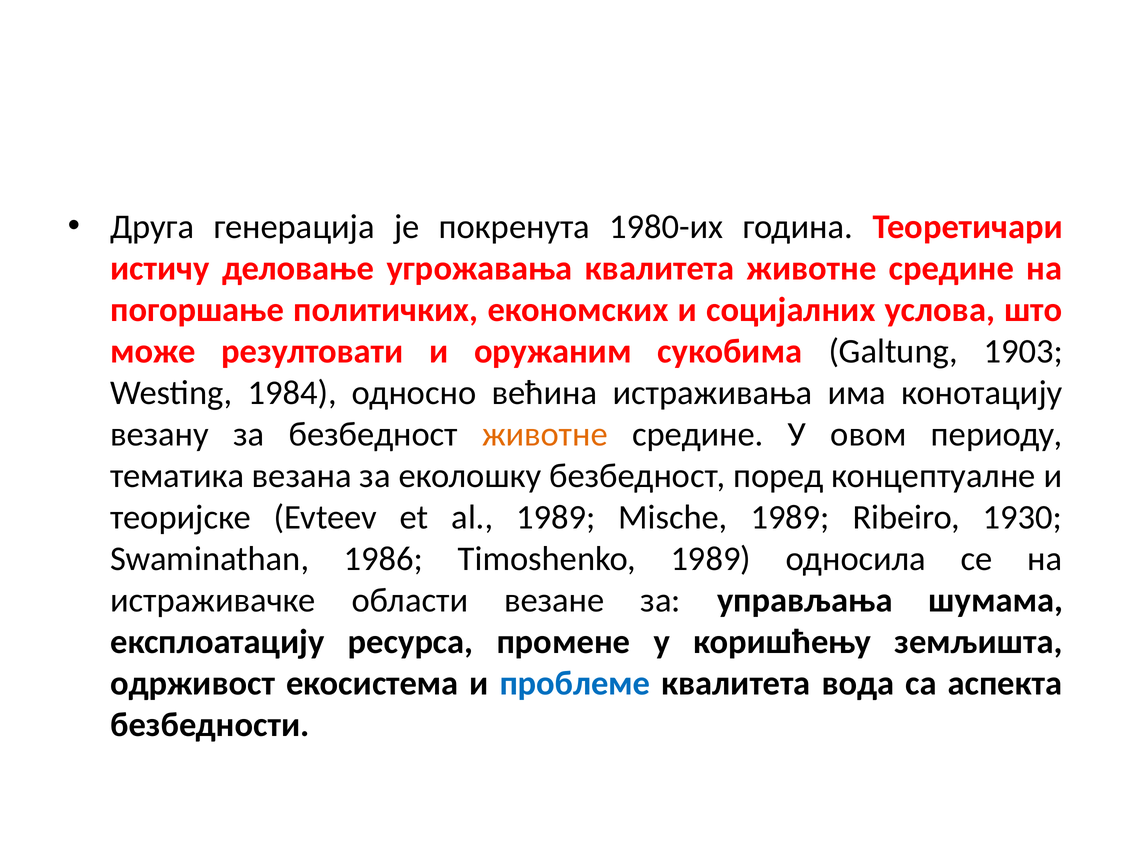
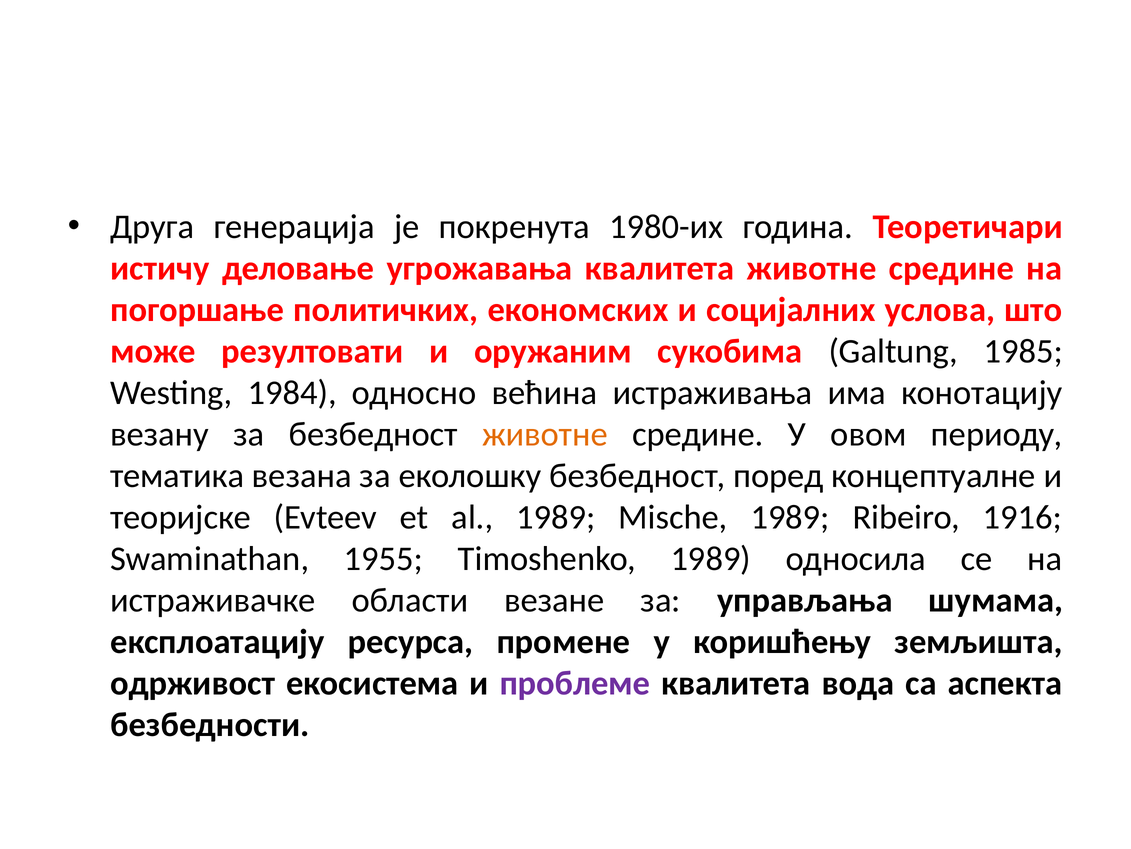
1903: 1903 -> 1985
1930: 1930 -> 1916
1986: 1986 -> 1955
проблеме colour: blue -> purple
